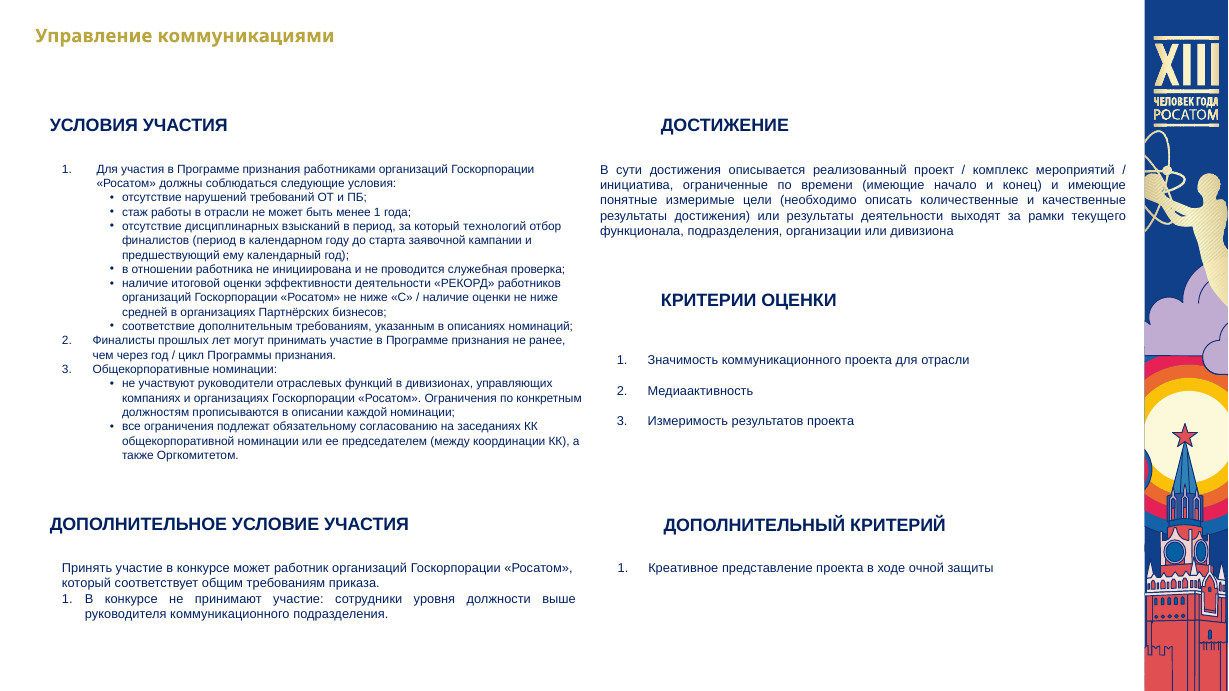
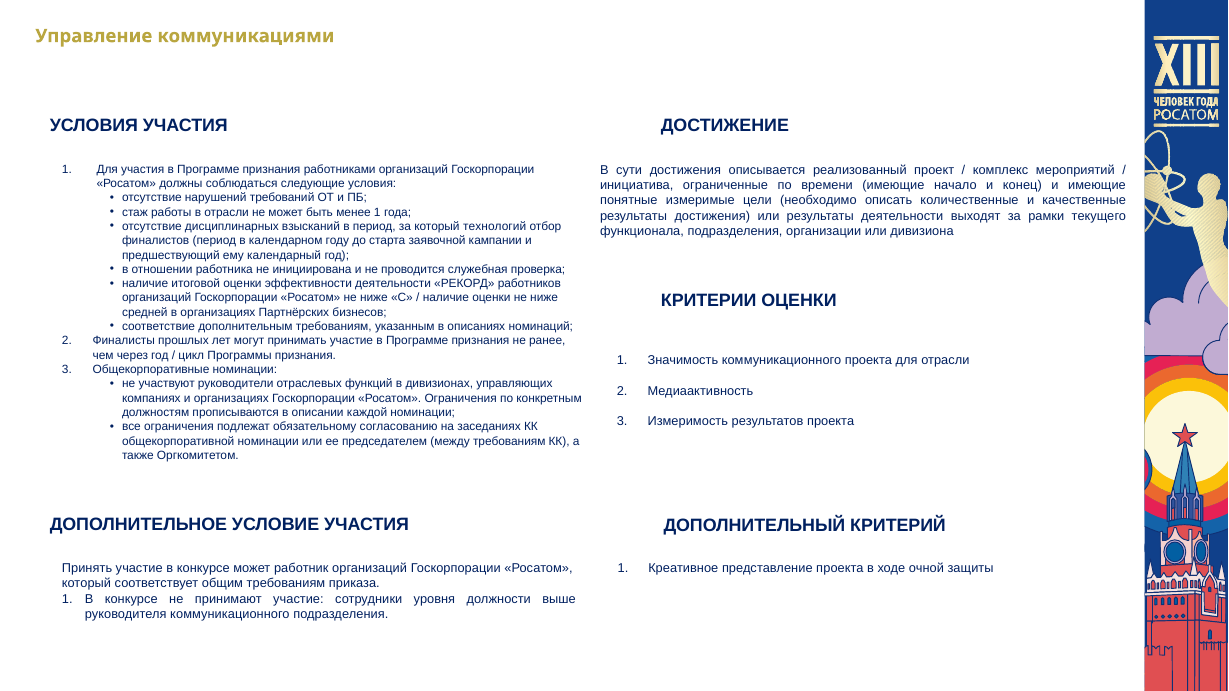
между координации: координации -> требованиям
